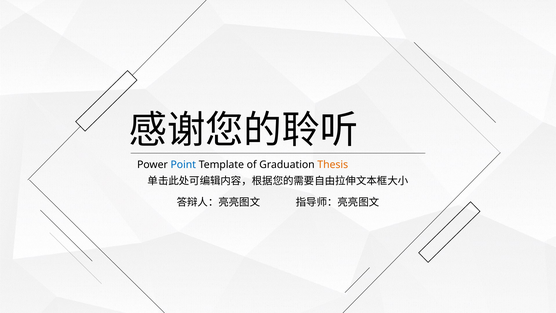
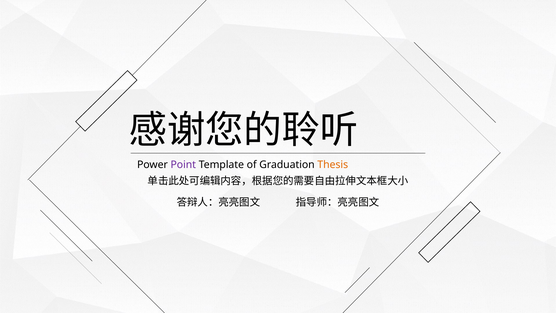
Point colour: blue -> purple
